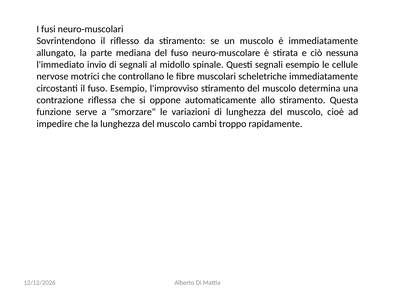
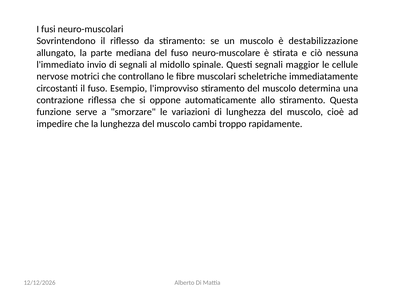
è immediatamente: immediatamente -> destabilizzazione
segnali esempio: esempio -> maggior
